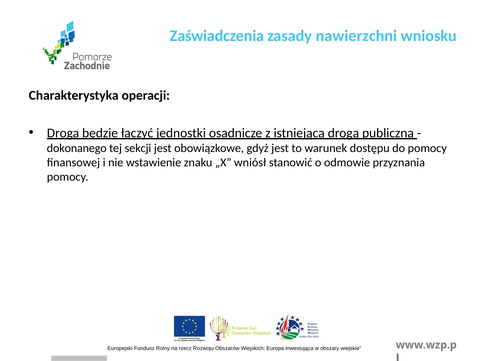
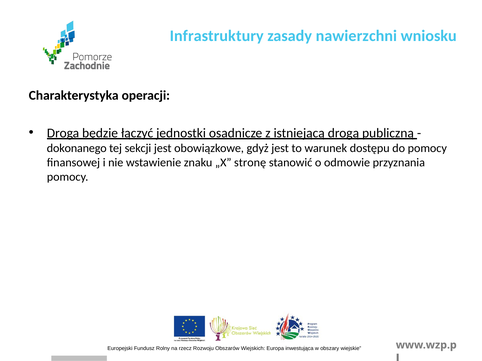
Zaświadczenia: Zaświadczenia -> Infrastruktury
wniósł: wniósł -> stronę
